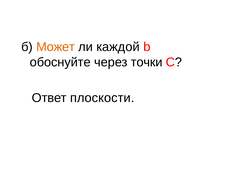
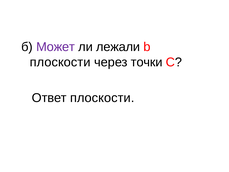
Может colour: orange -> purple
каждой: каждой -> лежали
обоснуйте at (60, 62): обоснуйте -> плоскости
